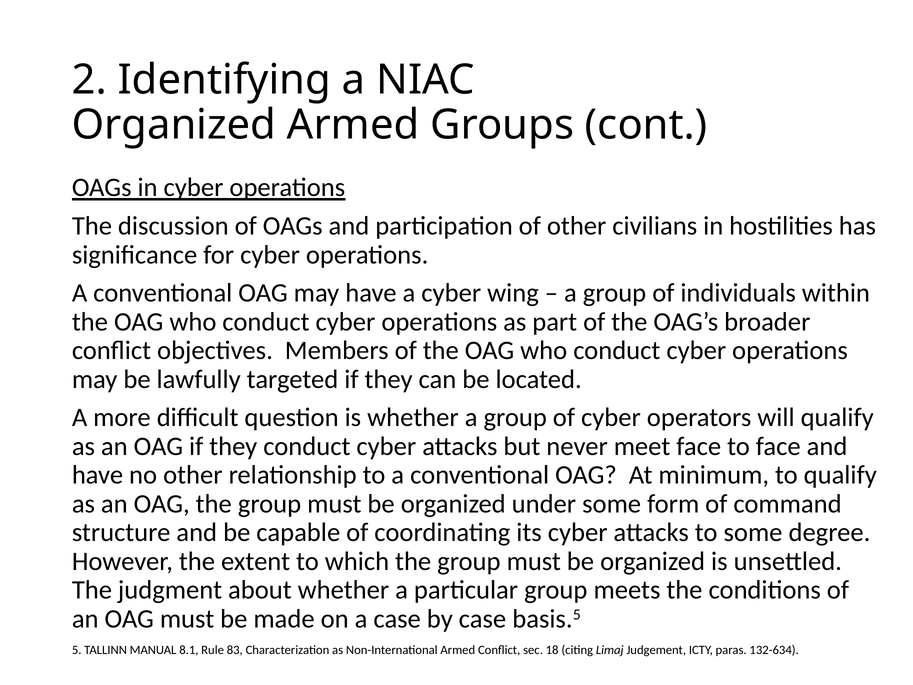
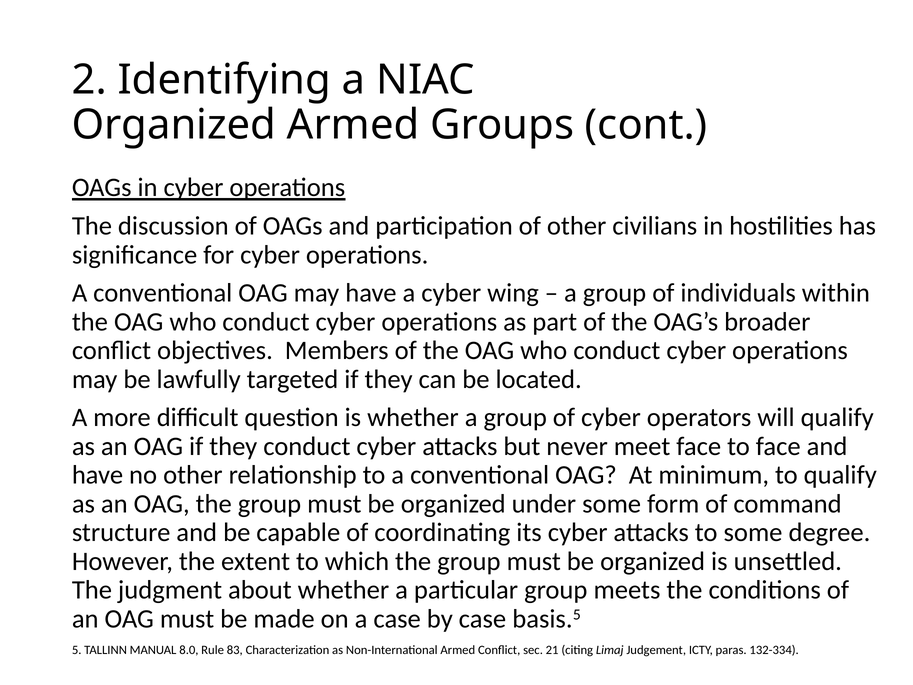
8.1: 8.1 -> 8.0
18: 18 -> 21
132-634: 132-634 -> 132-334
